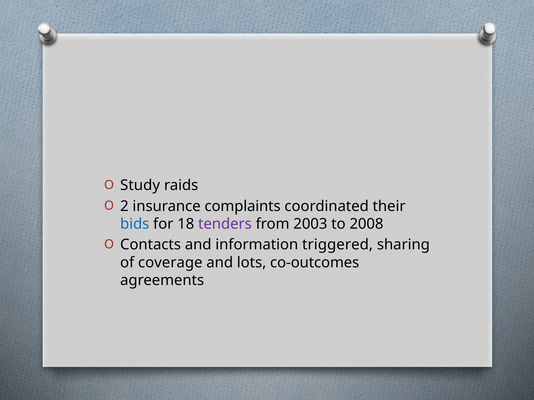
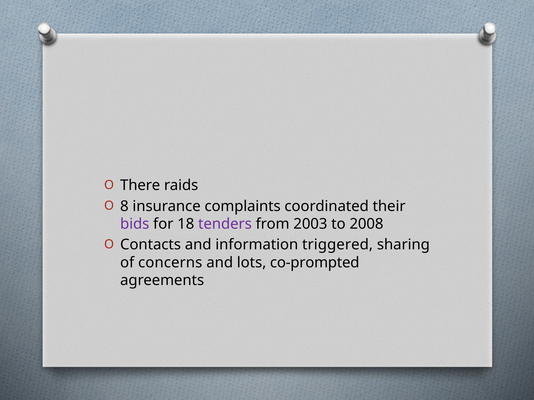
Study: Study -> There
2: 2 -> 8
bids colour: blue -> purple
coverage: coverage -> concerns
co-outcomes: co-outcomes -> co-prompted
